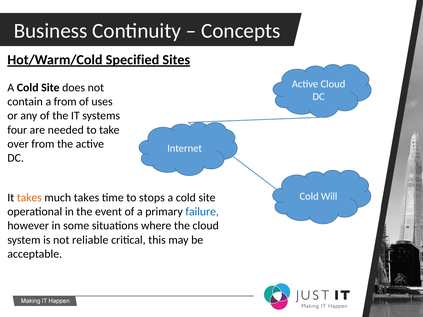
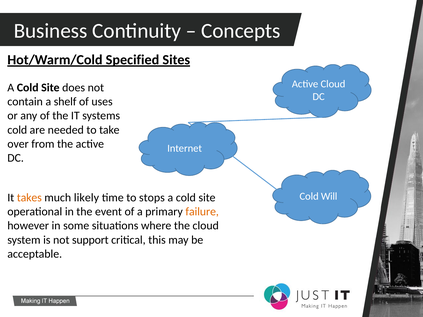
a from: from -> shelf
four at (17, 130): four -> cold
much takes: takes -> likely
failure colour: blue -> orange
reliable: reliable -> support
